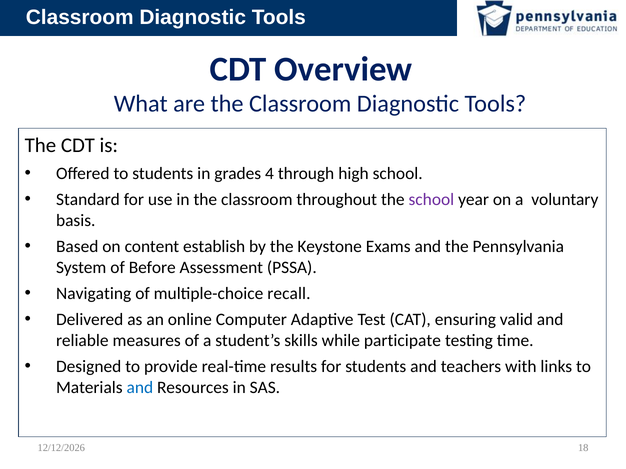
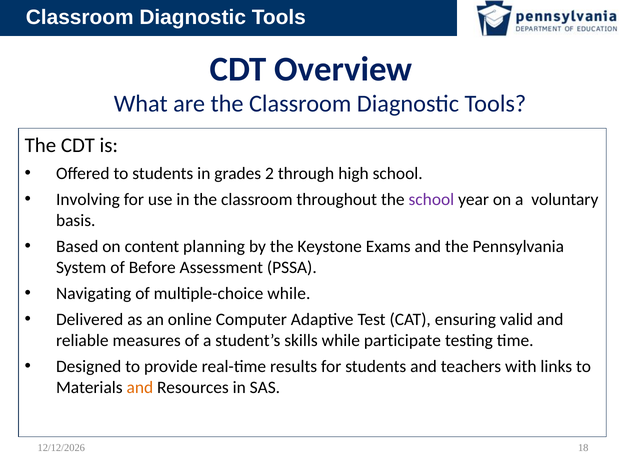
4: 4 -> 2
Standard: Standard -> Involving
establish: establish -> planning
multiple-choice recall: recall -> while
and at (140, 388) colour: blue -> orange
